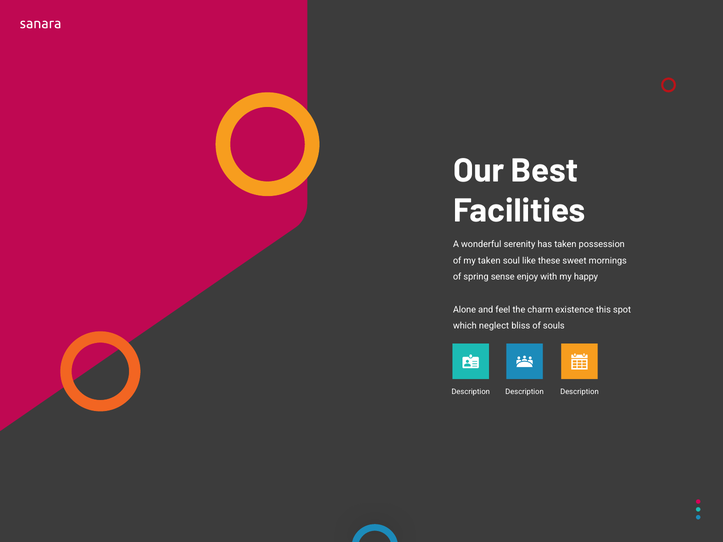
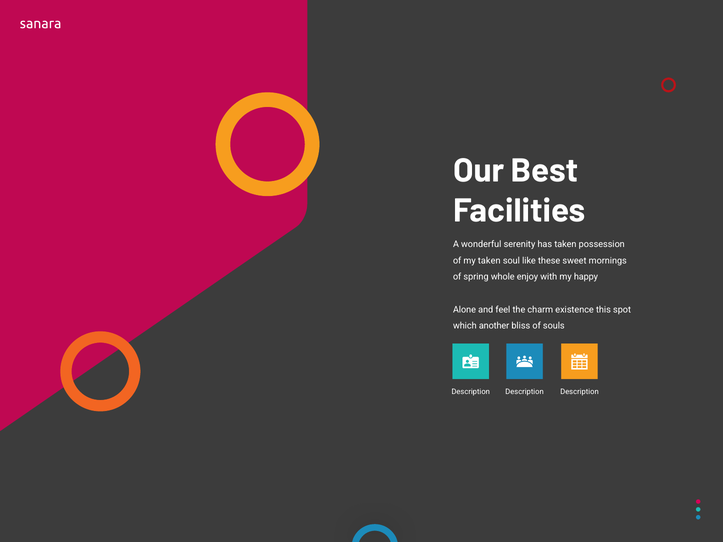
sense: sense -> whole
neglect: neglect -> another
